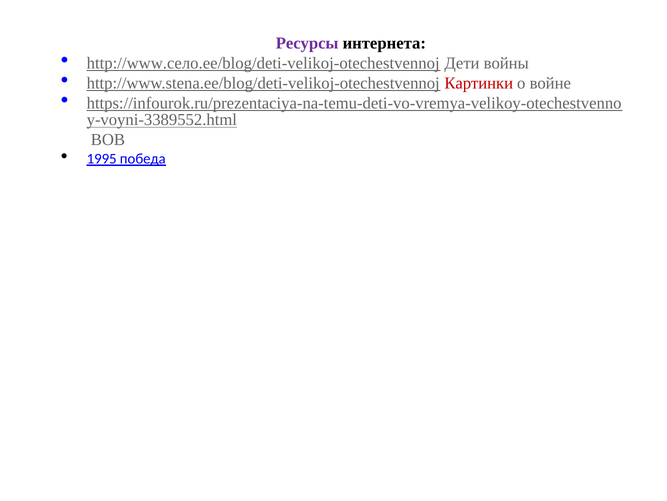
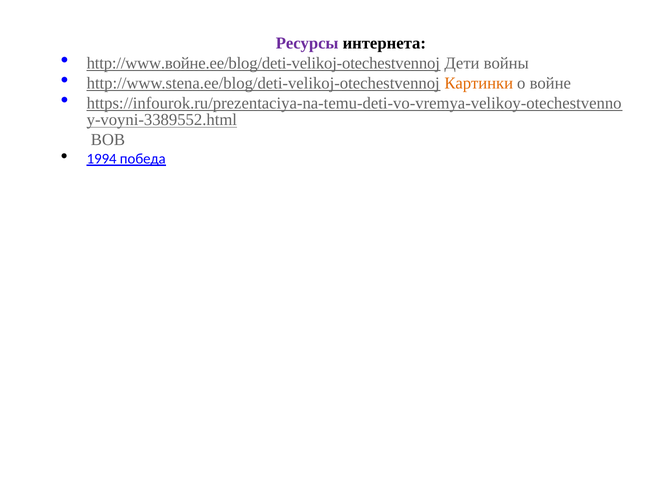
http://www.село.ee/blog/deti-velikoj-otechestvennoj: http://www.село.ee/blog/deti-velikoj-otechestvennoj -> http://www.войне.ee/blog/deti-velikoj-otechestvennoj
Картинки colour: red -> orange
1995: 1995 -> 1994
